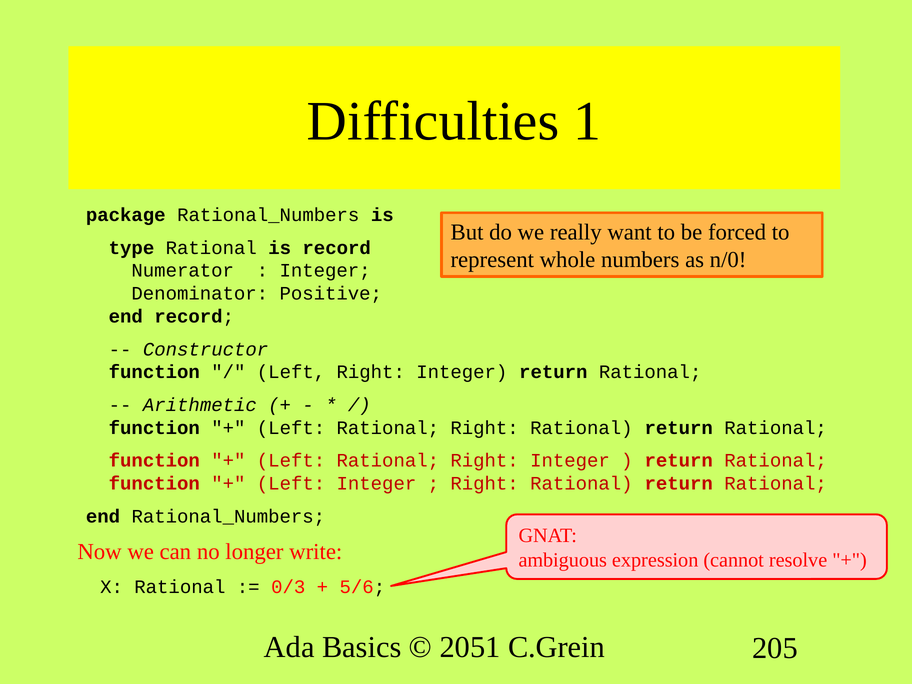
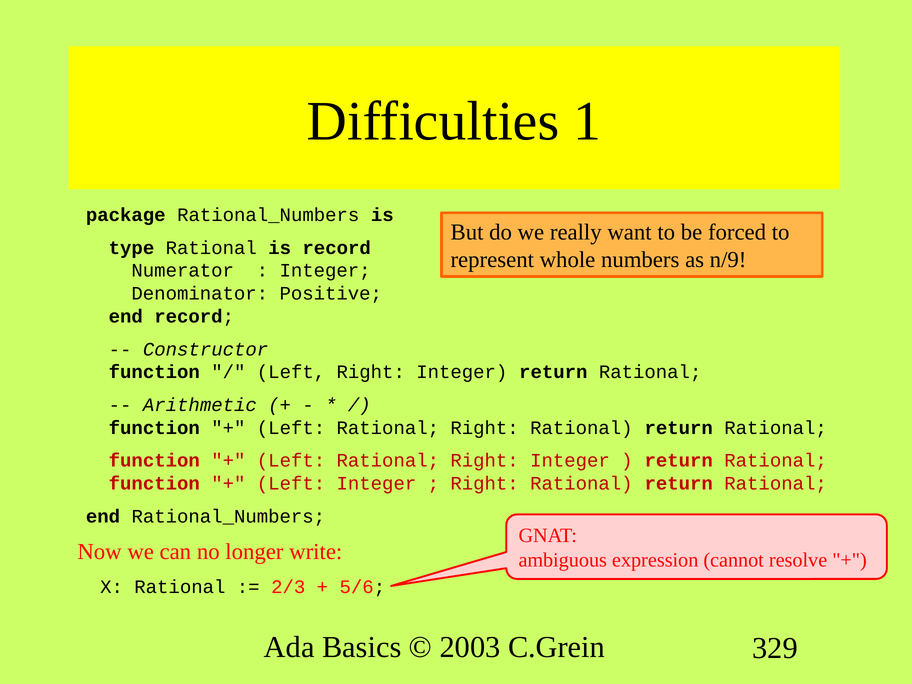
n/0: n/0 -> n/9
0/3: 0/3 -> 2/3
2051: 2051 -> 2003
205: 205 -> 329
